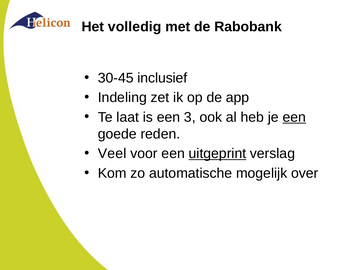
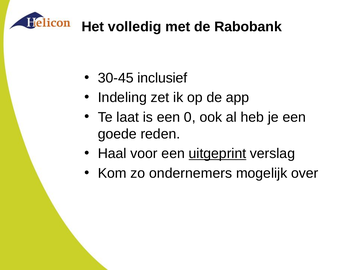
3: 3 -> 0
een at (294, 117) underline: present -> none
Veel: Veel -> Haal
automatische: automatische -> ondernemers
